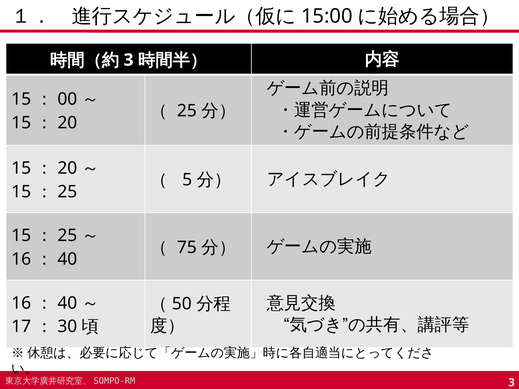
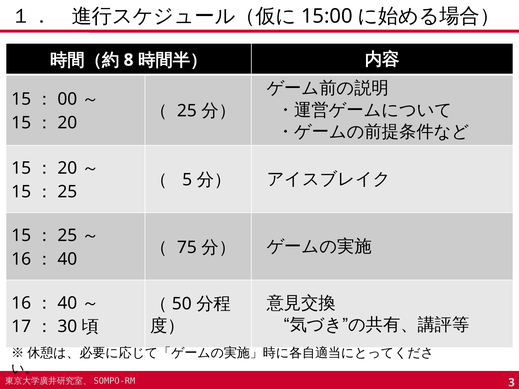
3 at (129, 60): 3 -> 8
